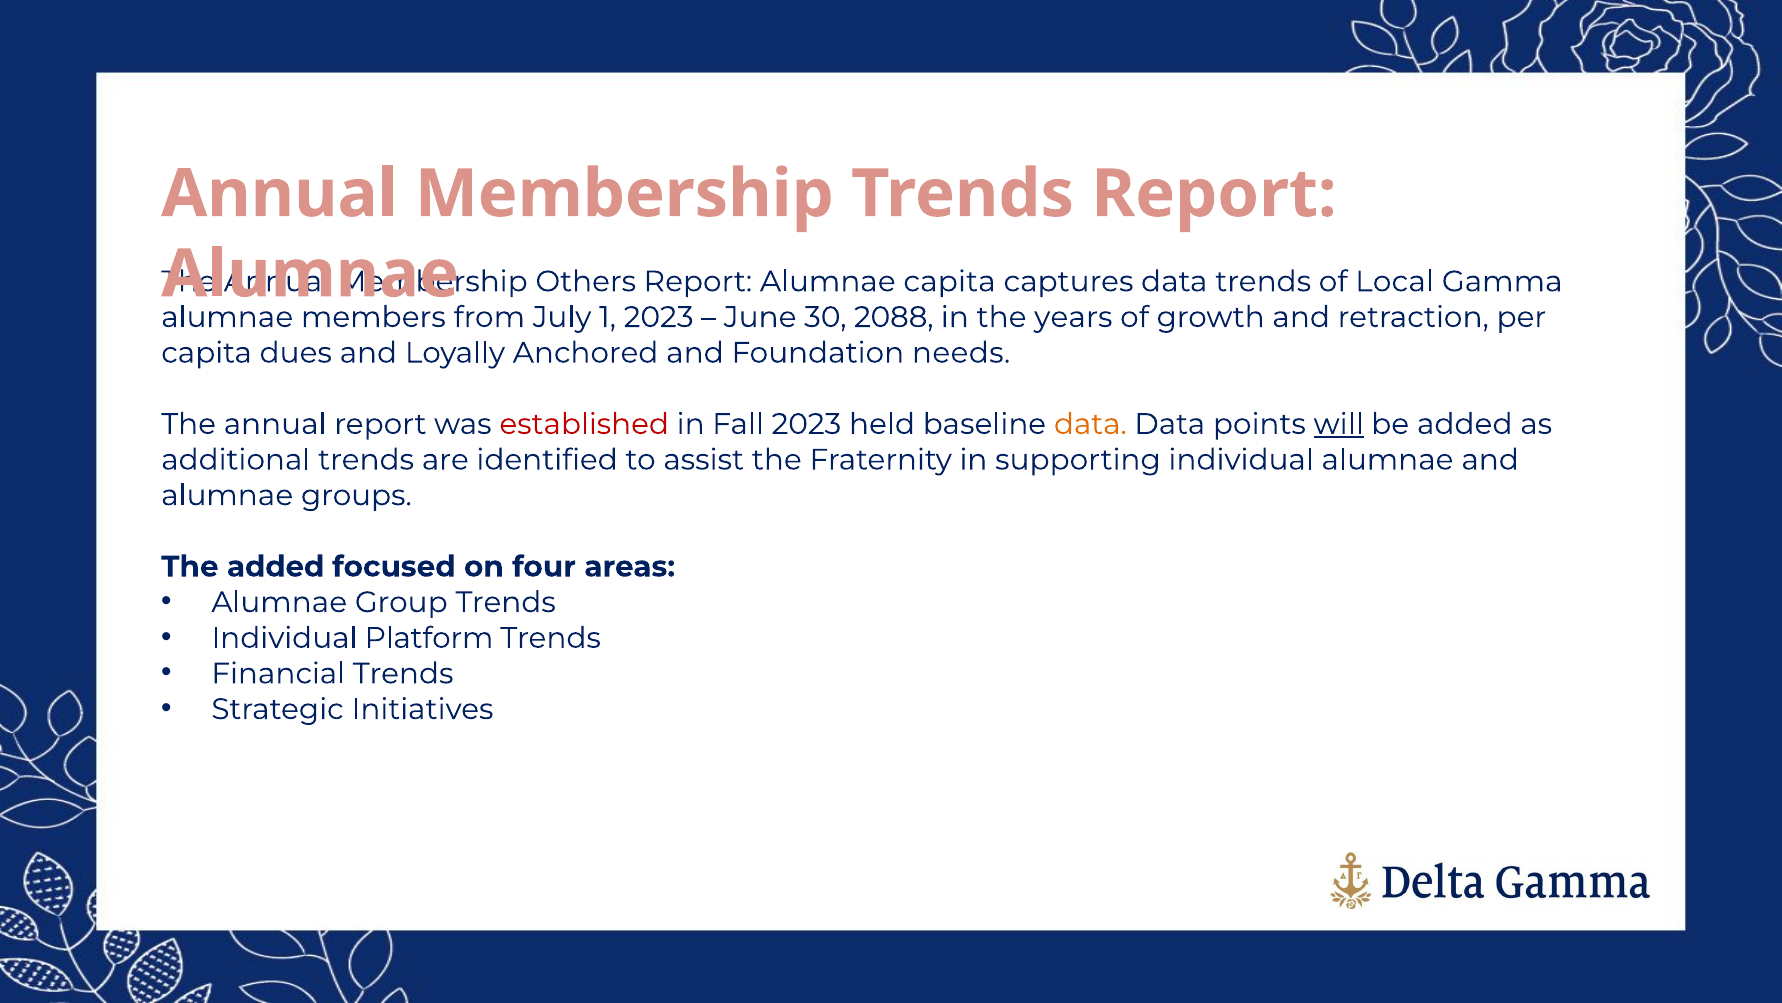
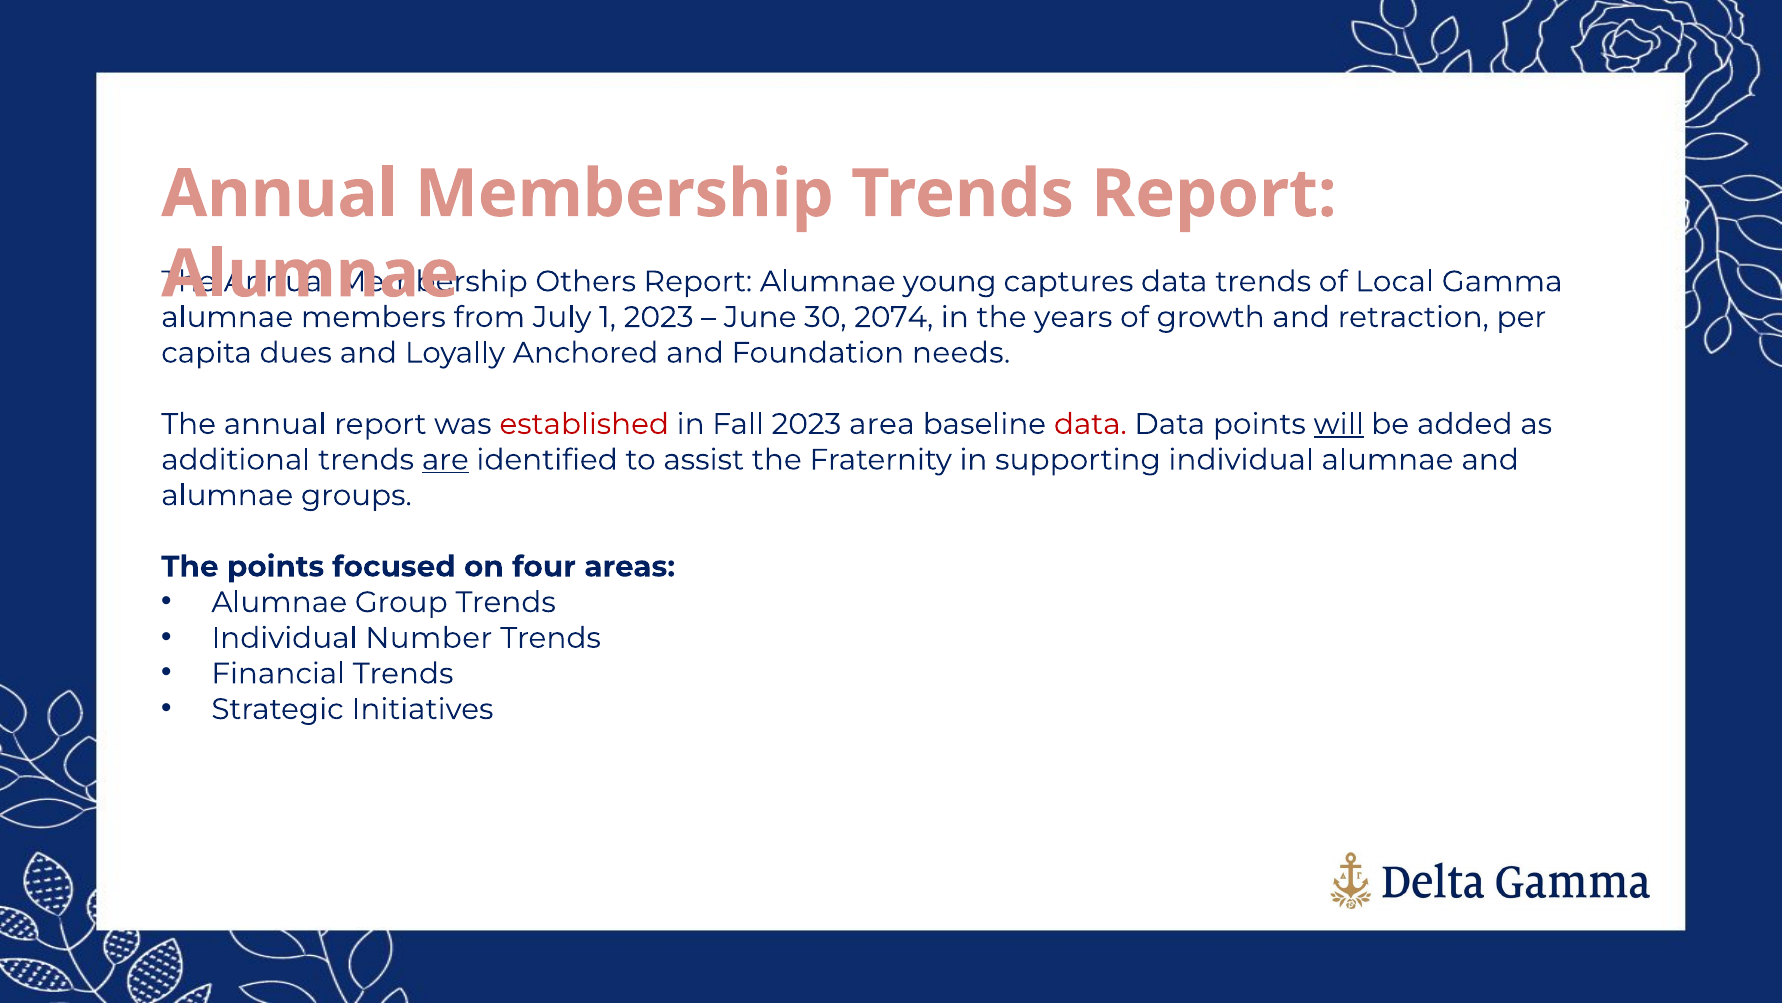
Alumnae capita: capita -> young
2088: 2088 -> 2074
held: held -> area
data at (1090, 424) colour: orange -> red
are underline: none -> present
The added: added -> points
Platform: Platform -> Number
